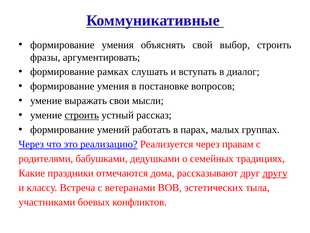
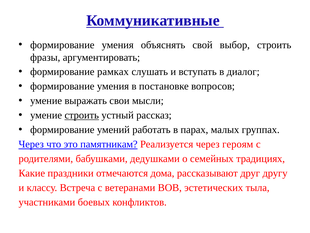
реализацию: реализацию -> памятникам
правам: правам -> героям
другу underline: present -> none
